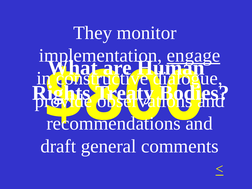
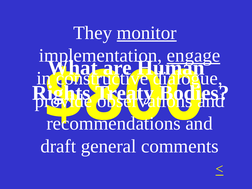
monitor underline: none -> present
